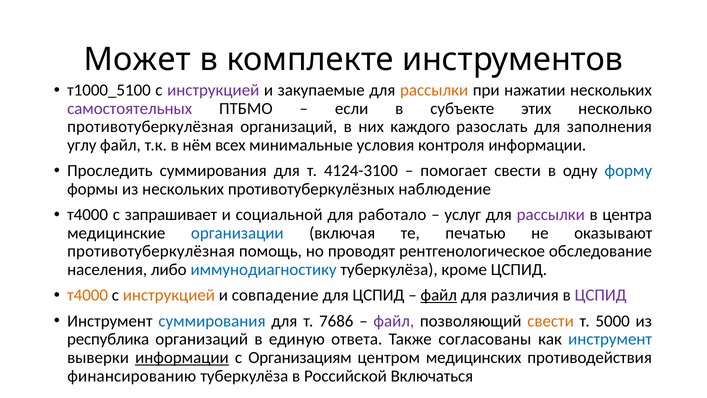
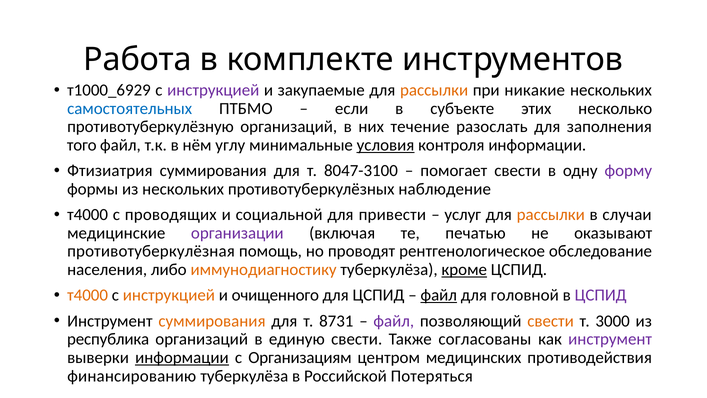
Может: Может -> Работа
т1000_5100: т1000_5100 -> т1000_6929
нажатии: нажатии -> никакие
самостоятельных colour: purple -> blue
противотуберкулёзная at (150, 127): противотуберкулёзная -> противотуберкулёзную
каждого: каждого -> течение
углу: углу -> того
всех: всех -> углу
условия underline: none -> present
Проследить: Проследить -> Фтизиатрия
4124-3100: 4124-3100 -> 8047-3100
форму colour: blue -> purple
запрашивает: запрашивает -> проводящих
работало: работало -> привести
рассылки at (551, 215) colour: purple -> orange
центра: центра -> случаи
организации colour: blue -> purple
иммунодиагностику colour: blue -> orange
кроме underline: none -> present
совпадение: совпадение -> очищенного
различия: различия -> головной
суммирования at (212, 321) colour: blue -> orange
7686: 7686 -> 8731
5000: 5000 -> 3000
единую ответа: ответа -> свести
инструмент at (610, 339) colour: blue -> purple
Включаться: Включаться -> Потеряться
